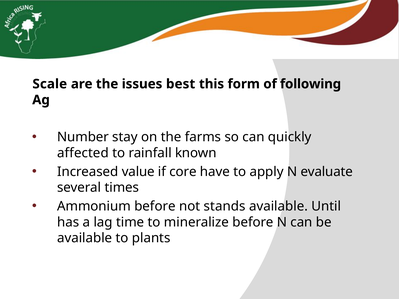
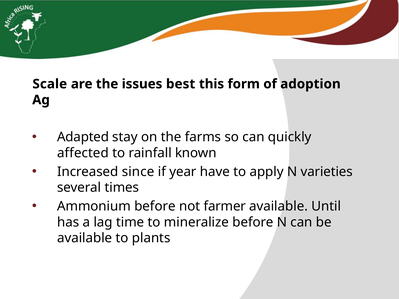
following: following -> adoption
Number: Number -> Adapted
value: value -> since
core: core -> year
evaluate: evaluate -> varieties
stands: stands -> farmer
